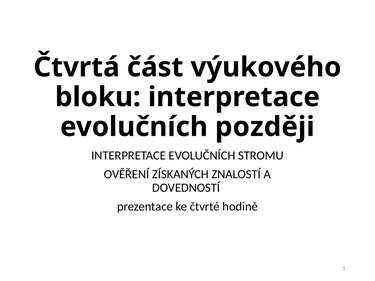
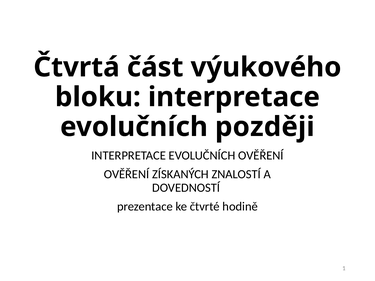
EVOLUČNÍCH STROMU: STROMU -> OVĚŘENÍ
